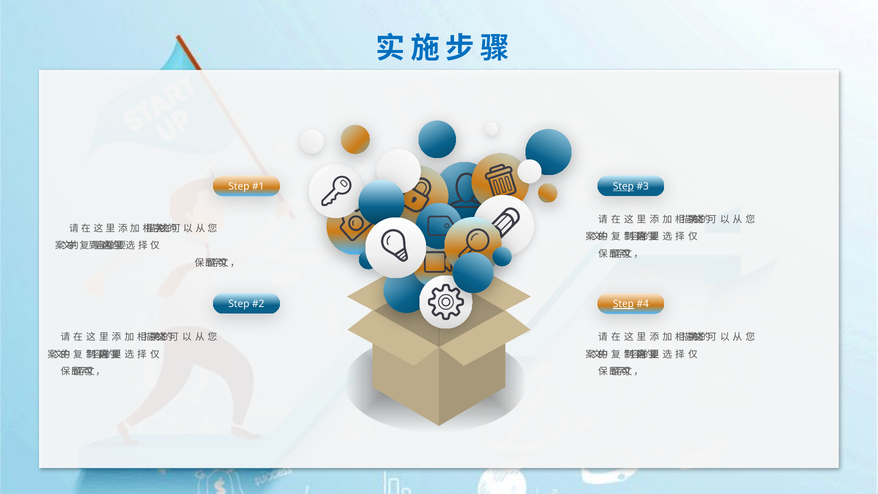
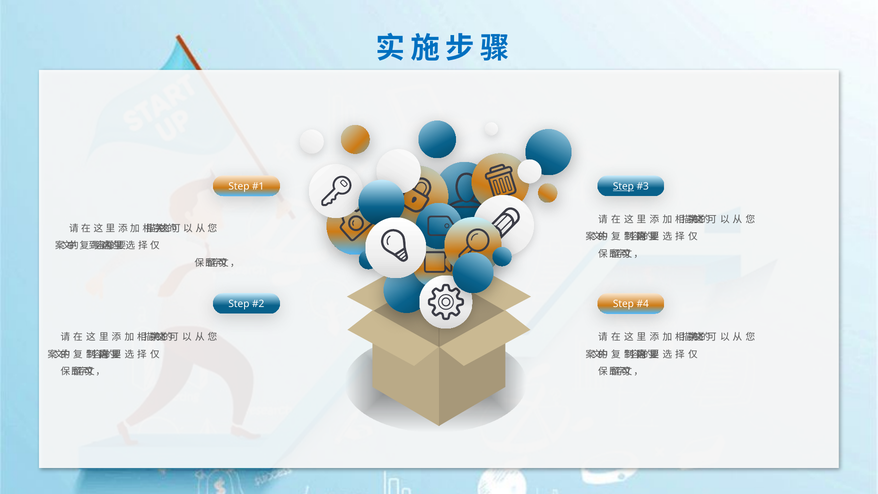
Step at (623, 304) underline: present -> none
